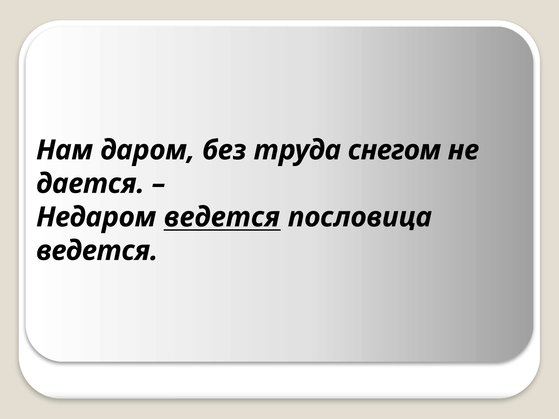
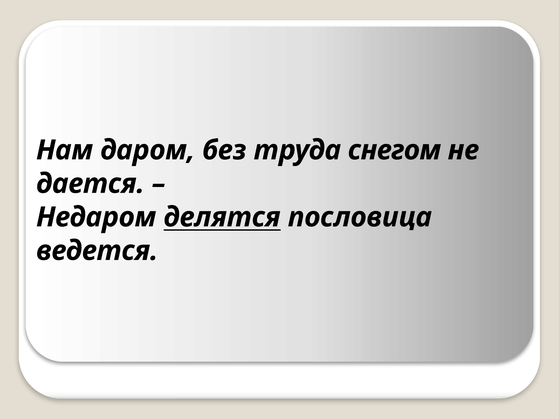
Недаром ведется: ведется -> делятся
